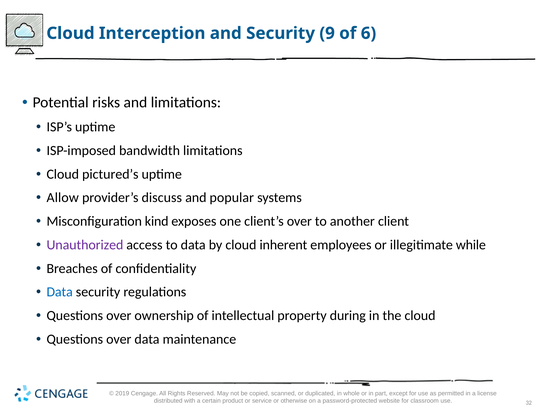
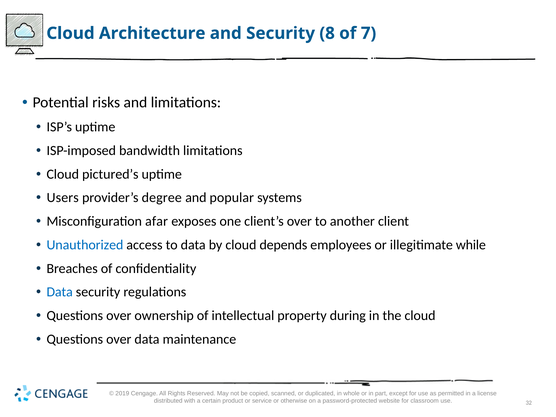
Interception: Interception -> Architecture
9: 9 -> 8
6: 6 -> 7
Allow: Allow -> Users
discuss: discuss -> degree
kind: kind -> afar
Unauthorized colour: purple -> blue
inherent: inherent -> depends
